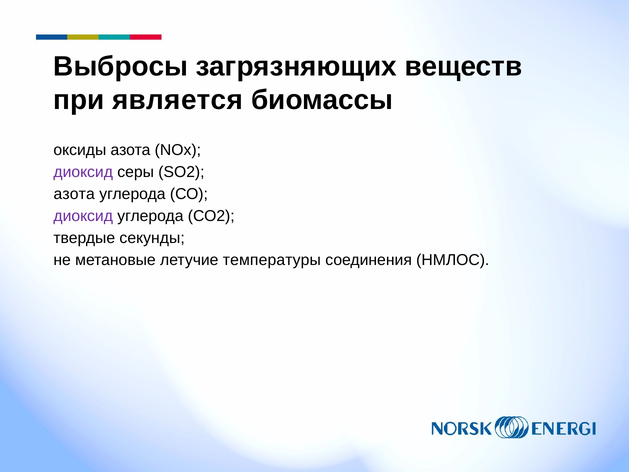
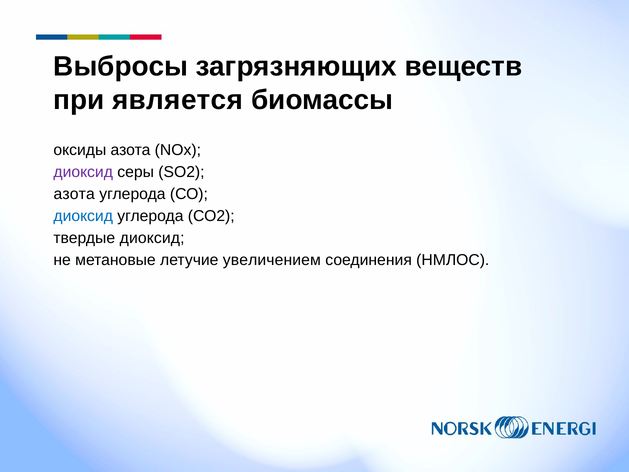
диоксид at (83, 216) colour: purple -> blue
твердые секунды: секунды -> диоксид
температуры: температуры -> увеличением
